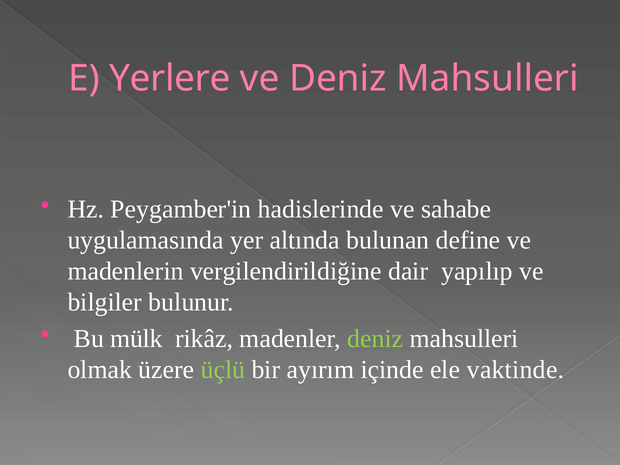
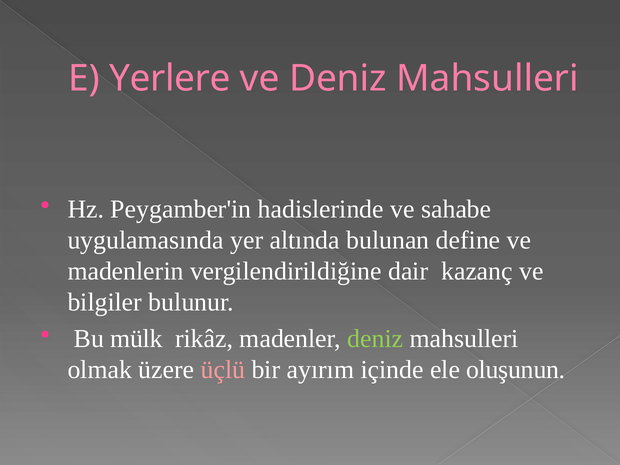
yapılıp: yapılıp -> kazanç
üçlü colour: light green -> pink
vaktinde: vaktinde -> oluşunun
